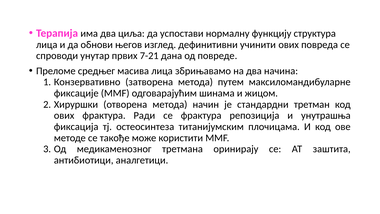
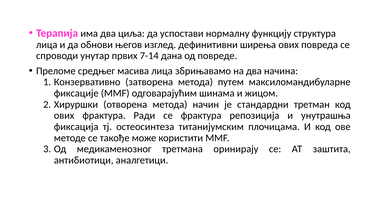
учинити: учинити -> ширења
7-21: 7-21 -> 7-14
